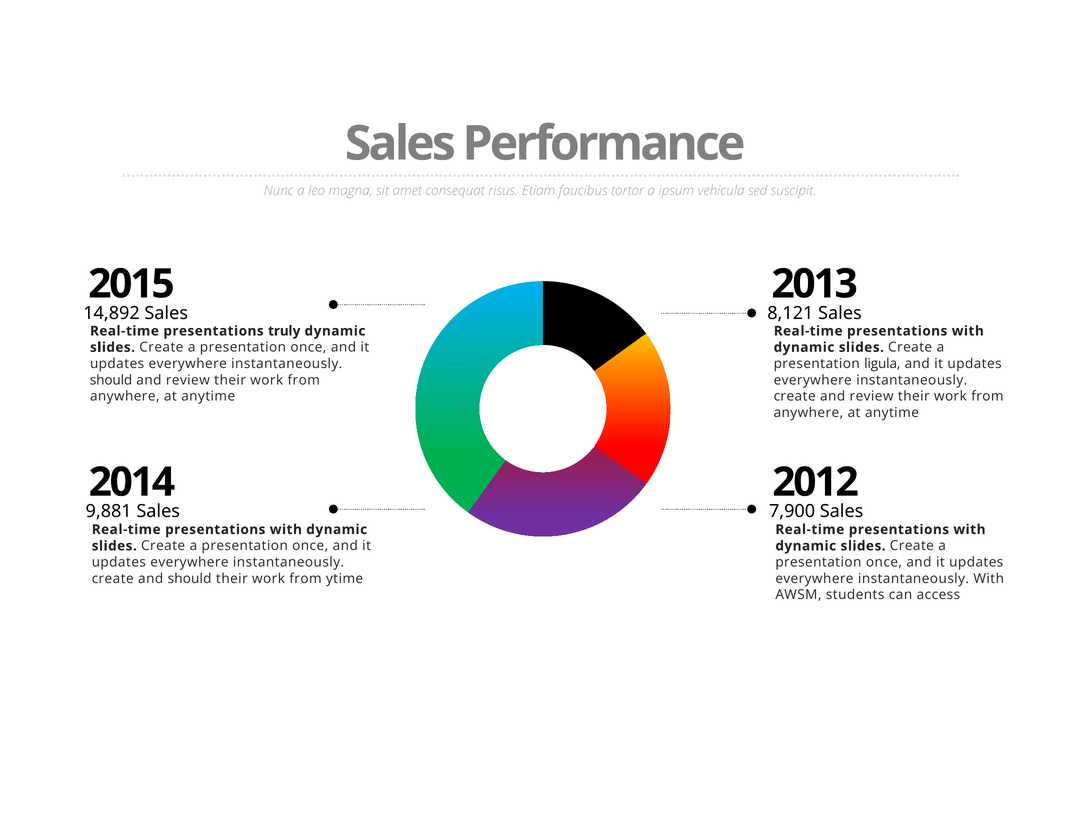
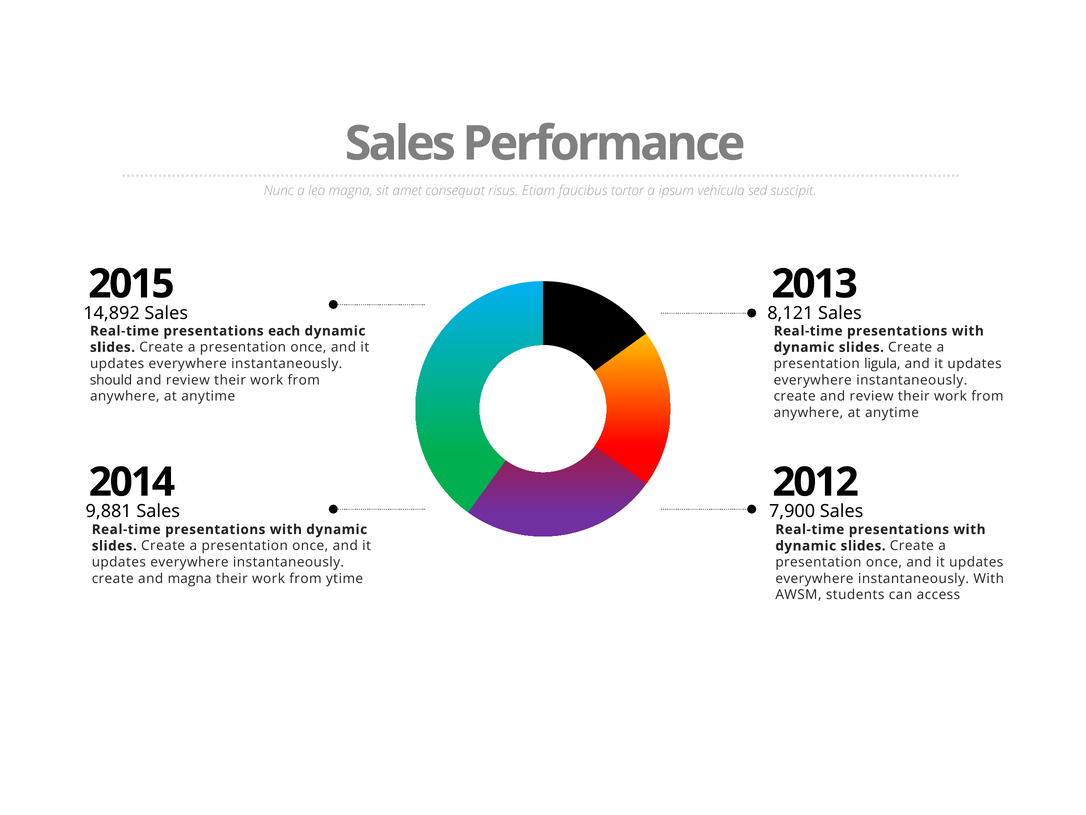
truly: truly -> each
and should: should -> magna
